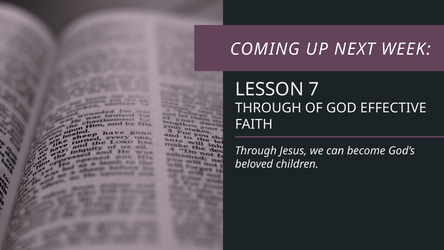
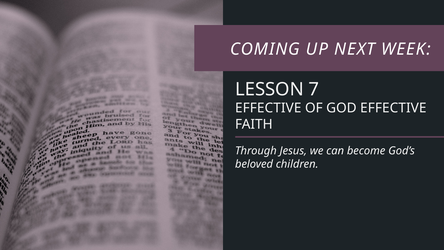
THROUGH at (268, 108): THROUGH -> EFFECTIVE
